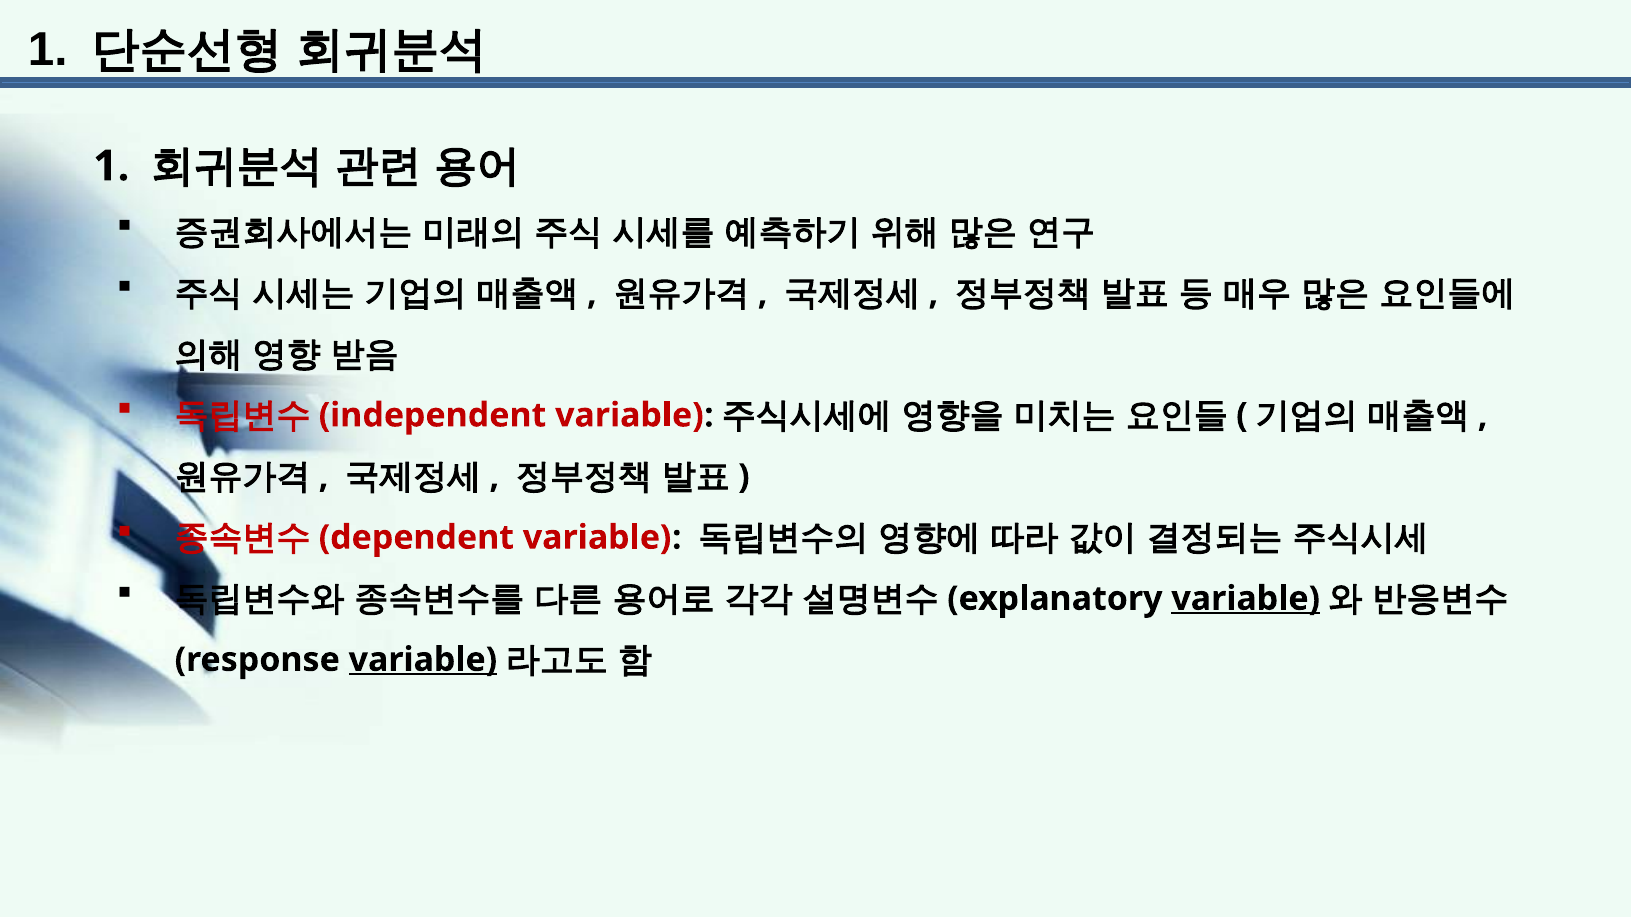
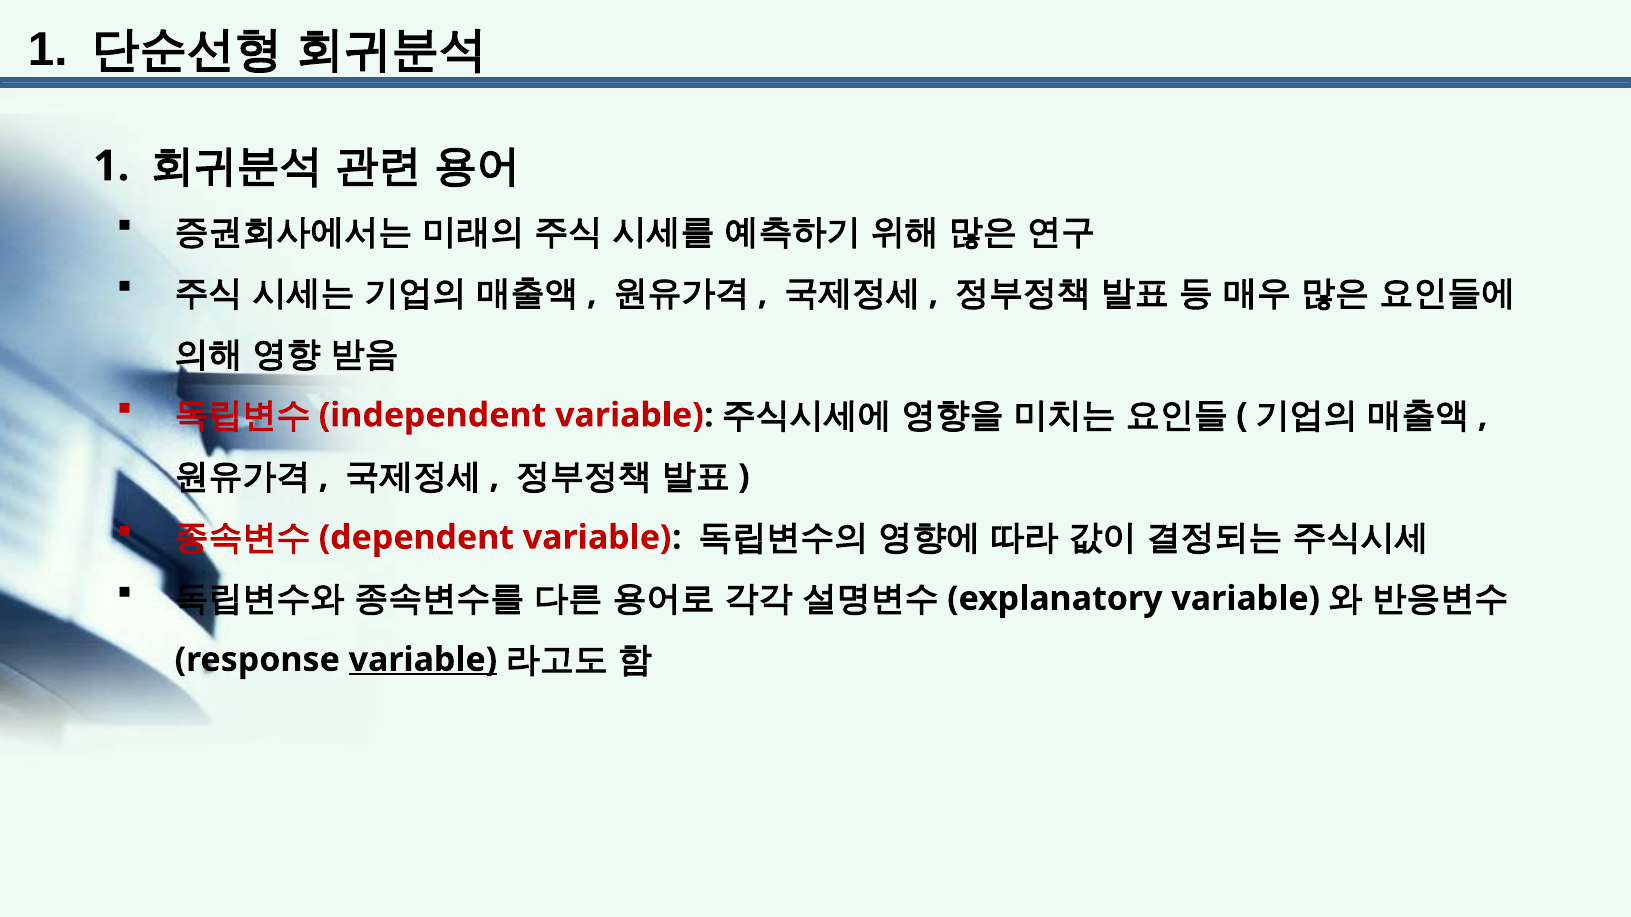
variable at (1246, 599) underline: present -> none
